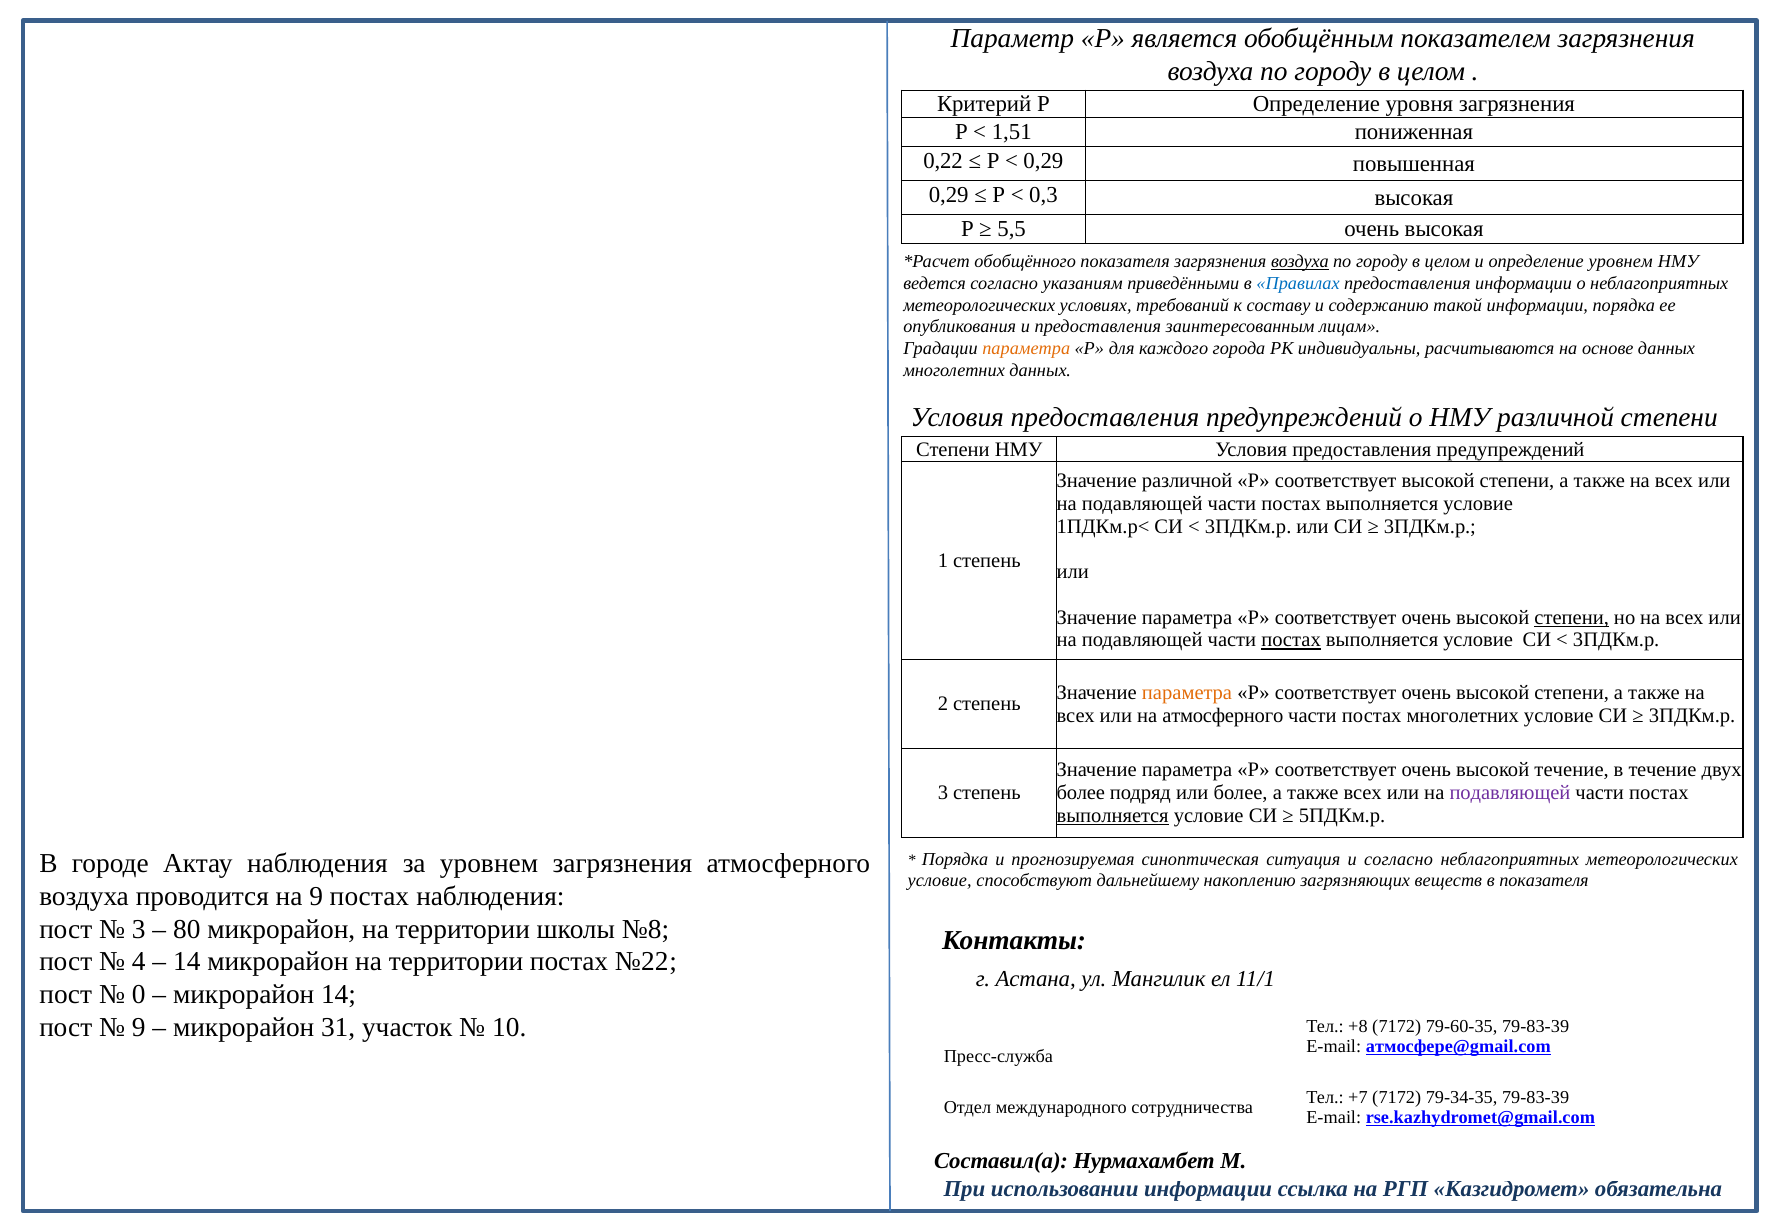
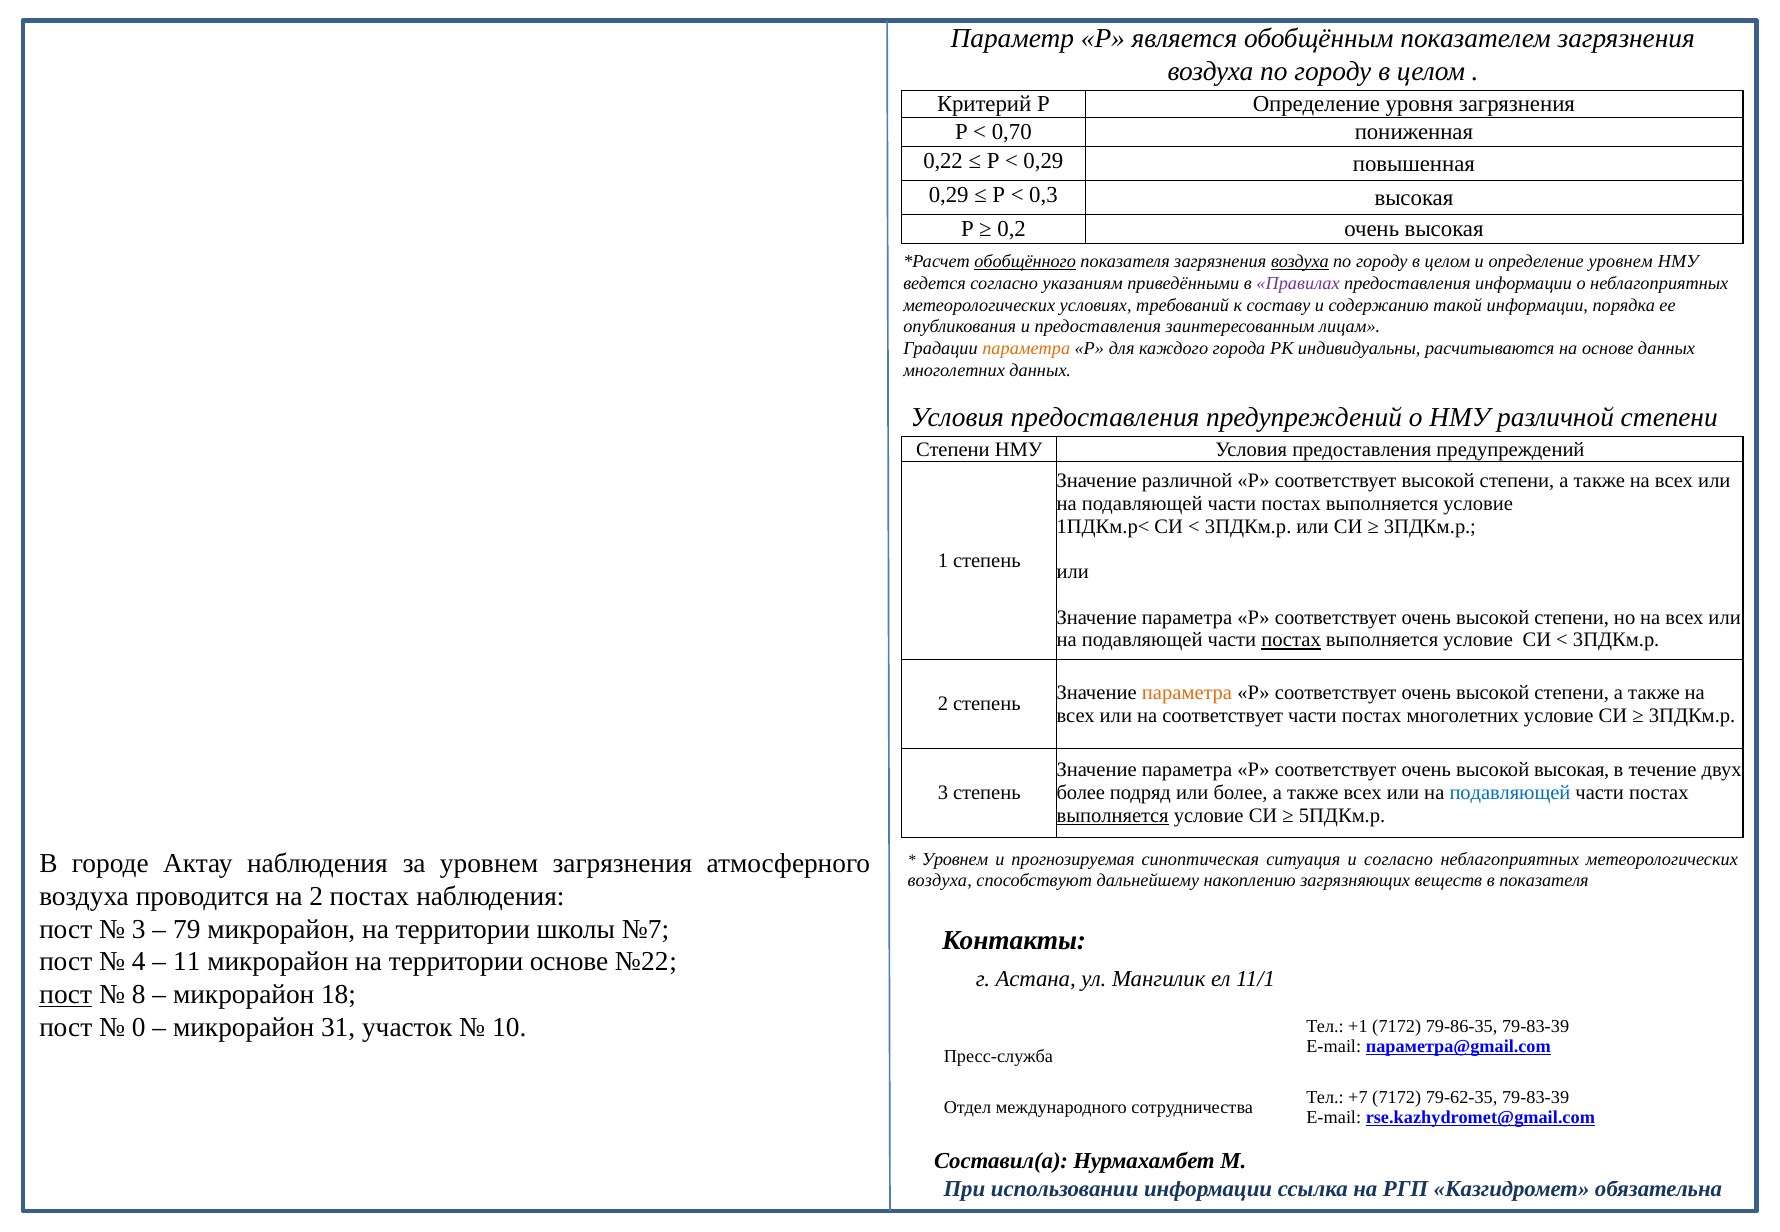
1,51: 1,51 -> 0,70
5,5: 5,5 -> 0,2
обобщённого underline: none -> present
Правилах colour: blue -> purple
степени at (1572, 618) underline: present -> none
на атмосферного: атмосферного -> соответствует
высокой течение: течение -> высокая
подавляющей at (1510, 793) colour: purple -> blue
Порядка at (955, 859): Порядка -> Уровнем
условие at (940, 881): условие -> воздуха
на 9: 9 -> 2
80: 80 -> 79
№8: №8 -> №7
14 at (187, 962): 14 -> 11
территории постах: постах -> основе
пост at (66, 995) underline: none -> present
0: 0 -> 8
микрорайон 14: 14 -> 18
9 at (139, 1028): 9 -> 0
+8: +8 -> +1
79-60-35: 79-60-35 -> 79-86-35
атмосфере@gmail.com: атмосфере@gmail.com -> параметра@gmail.com
79-34-35: 79-34-35 -> 79-62-35
